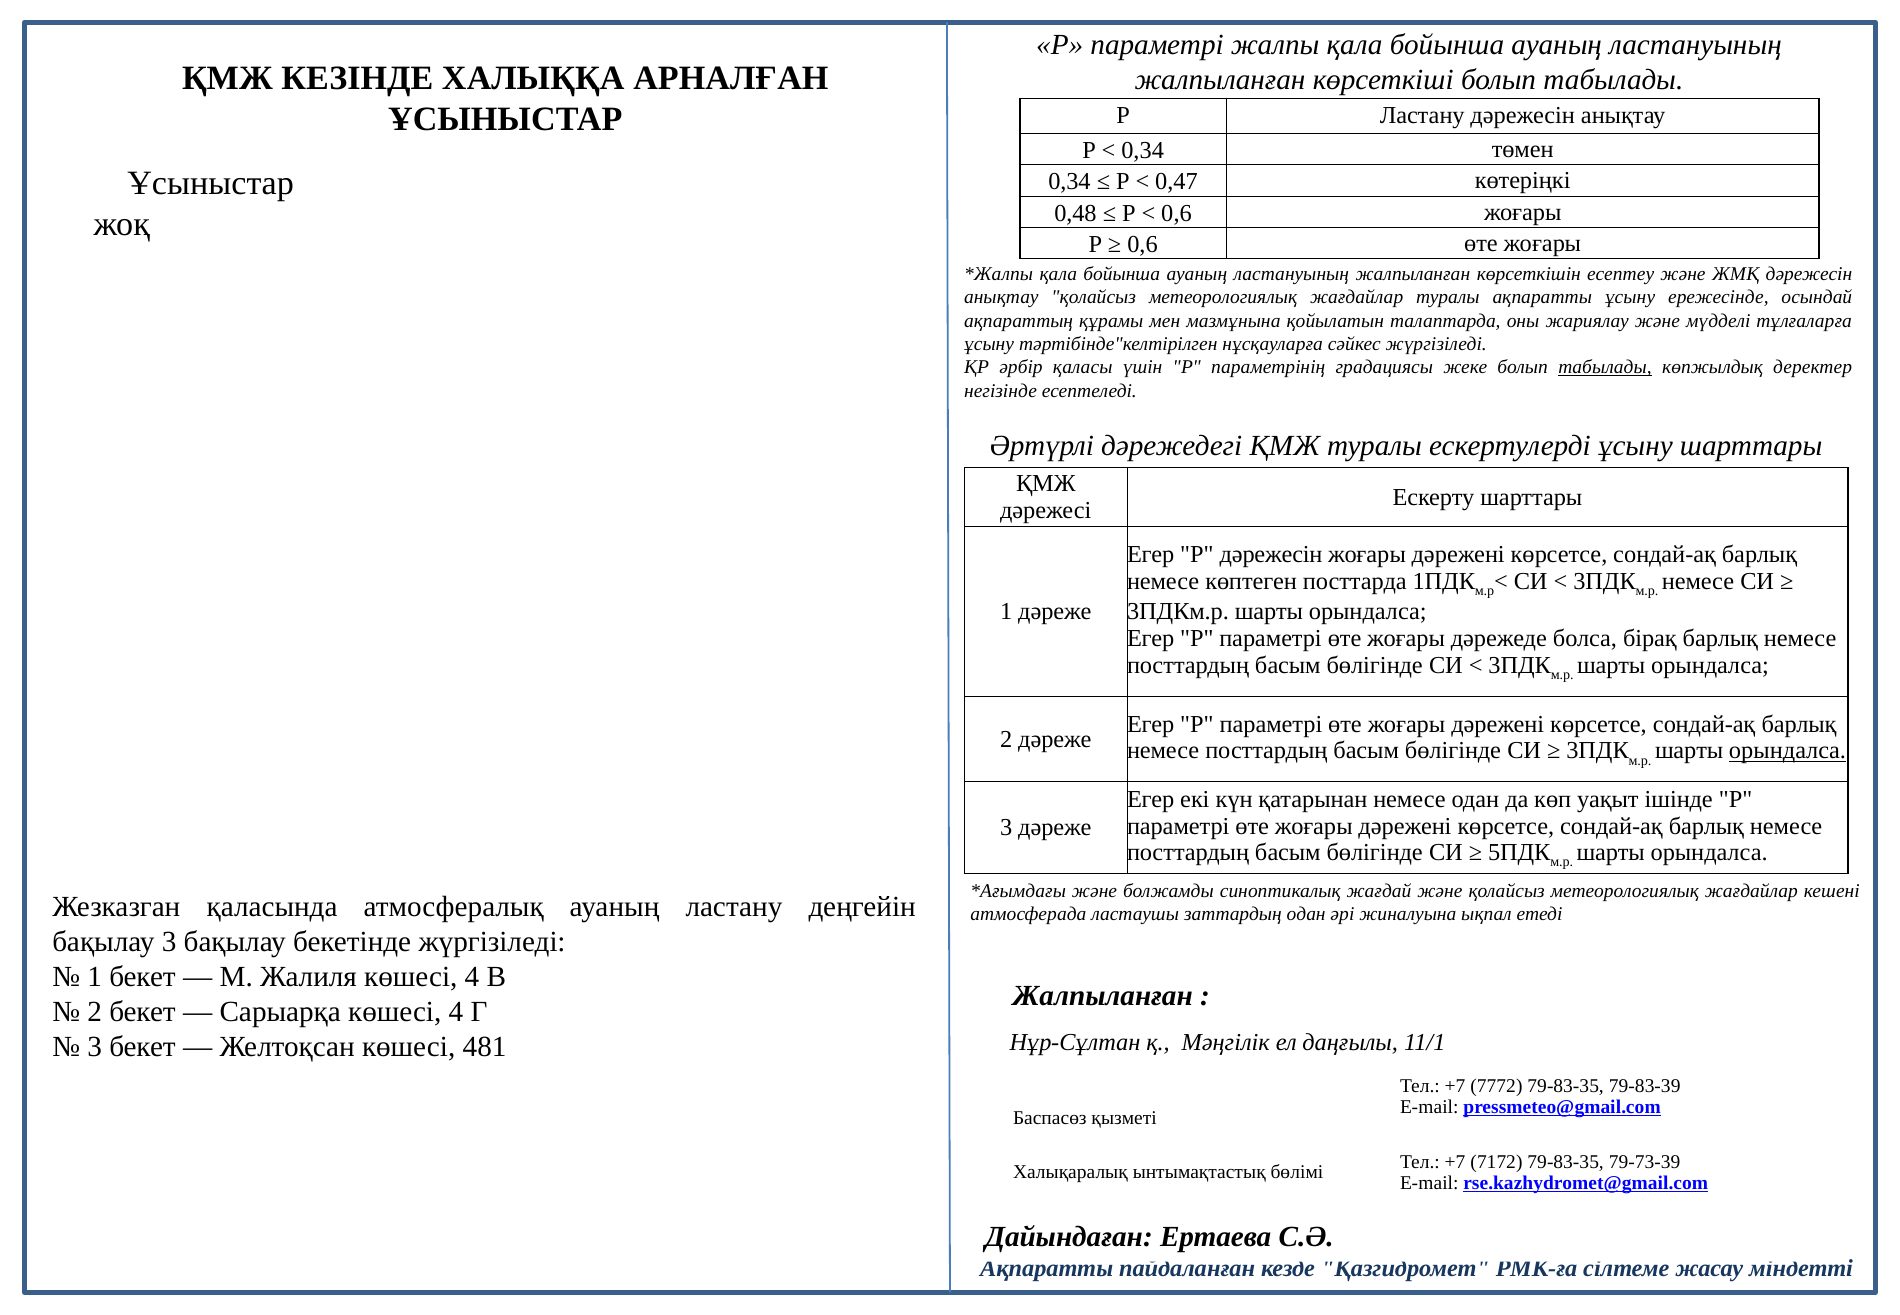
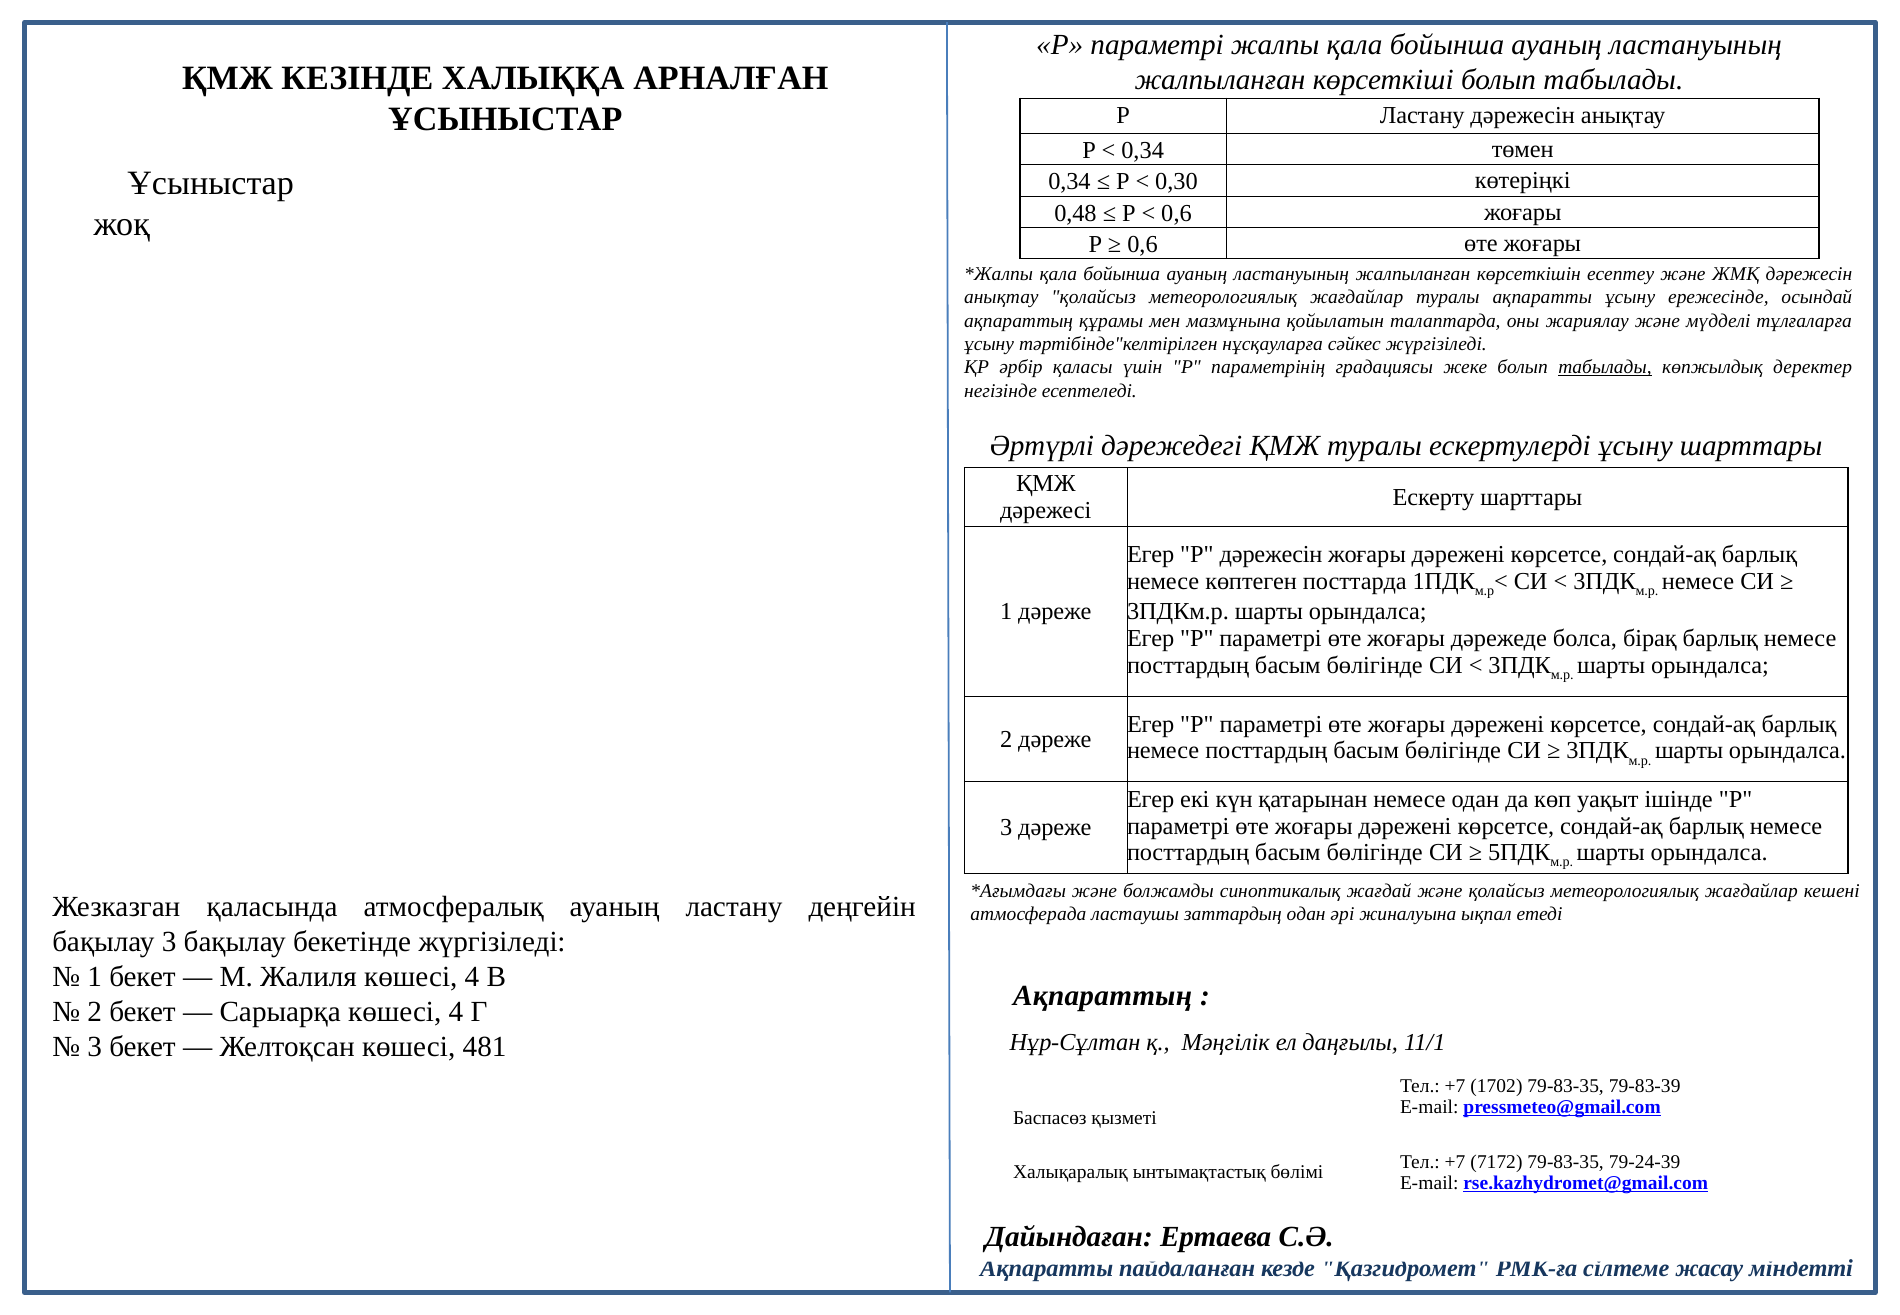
0,47: 0,47 -> 0,30
орындалса at (1788, 751) underline: present -> none
Жалпыланған at (1103, 996): Жалпыланған -> Ақпараттың
7772: 7772 -> 1702
79-73-39: 79-73-39 -> 79-24-39
